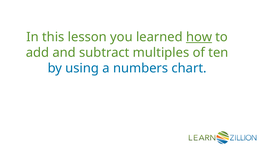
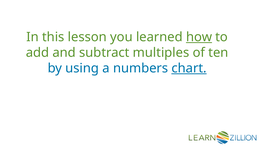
chart underline: none -> present
